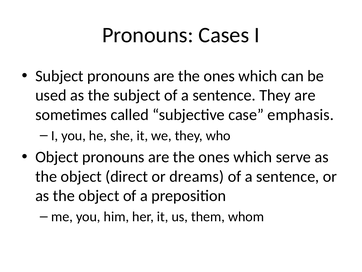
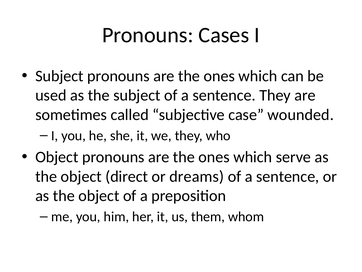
emphasis: emphasis -> wounded
